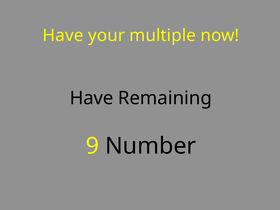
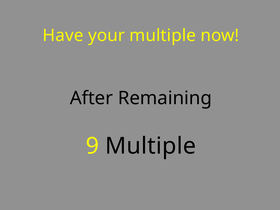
Have at (91, 98): Have -> After
9 Number: Number -> Multiple
